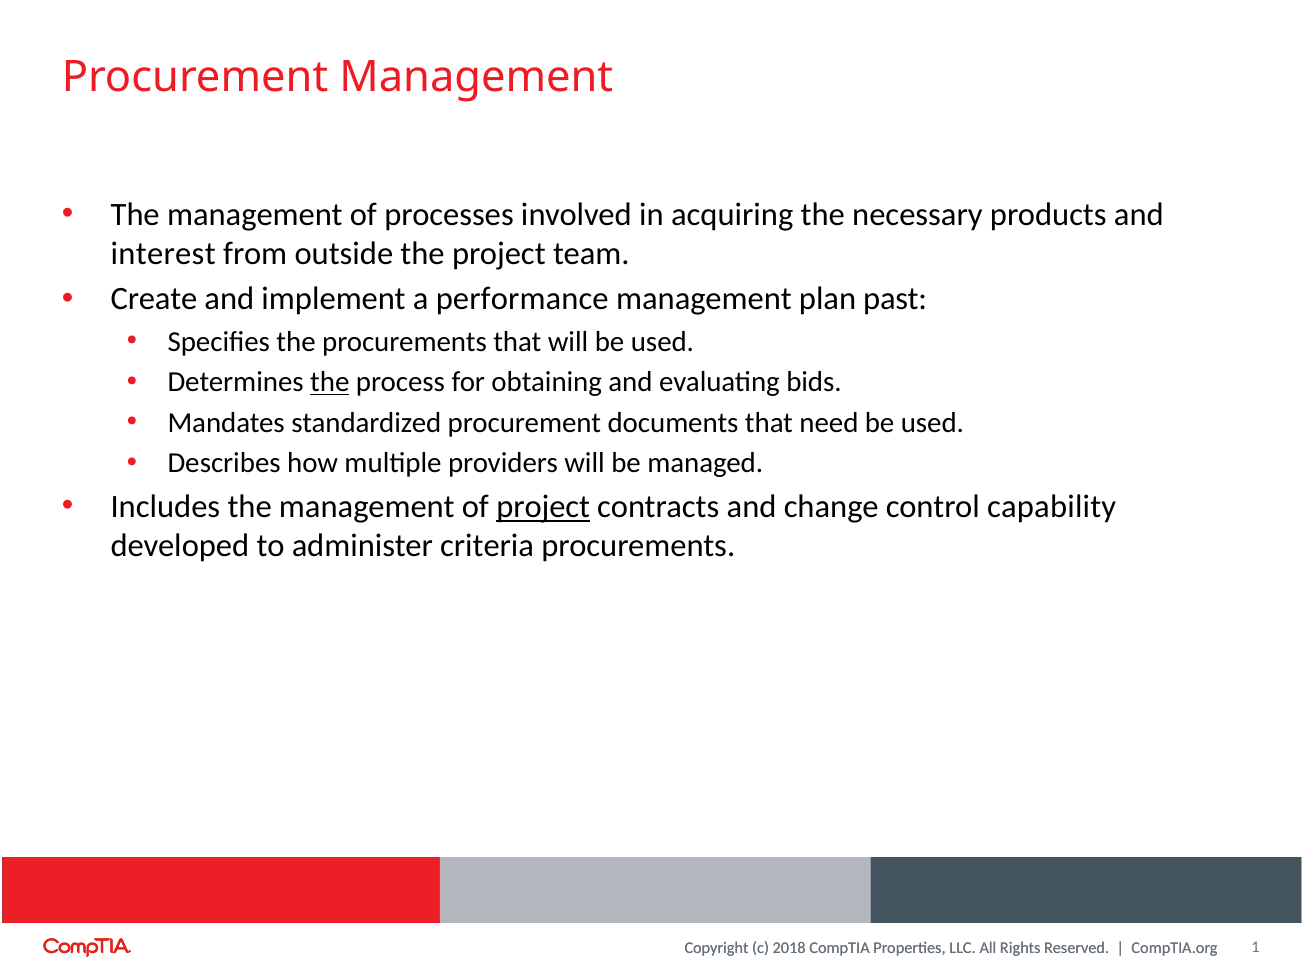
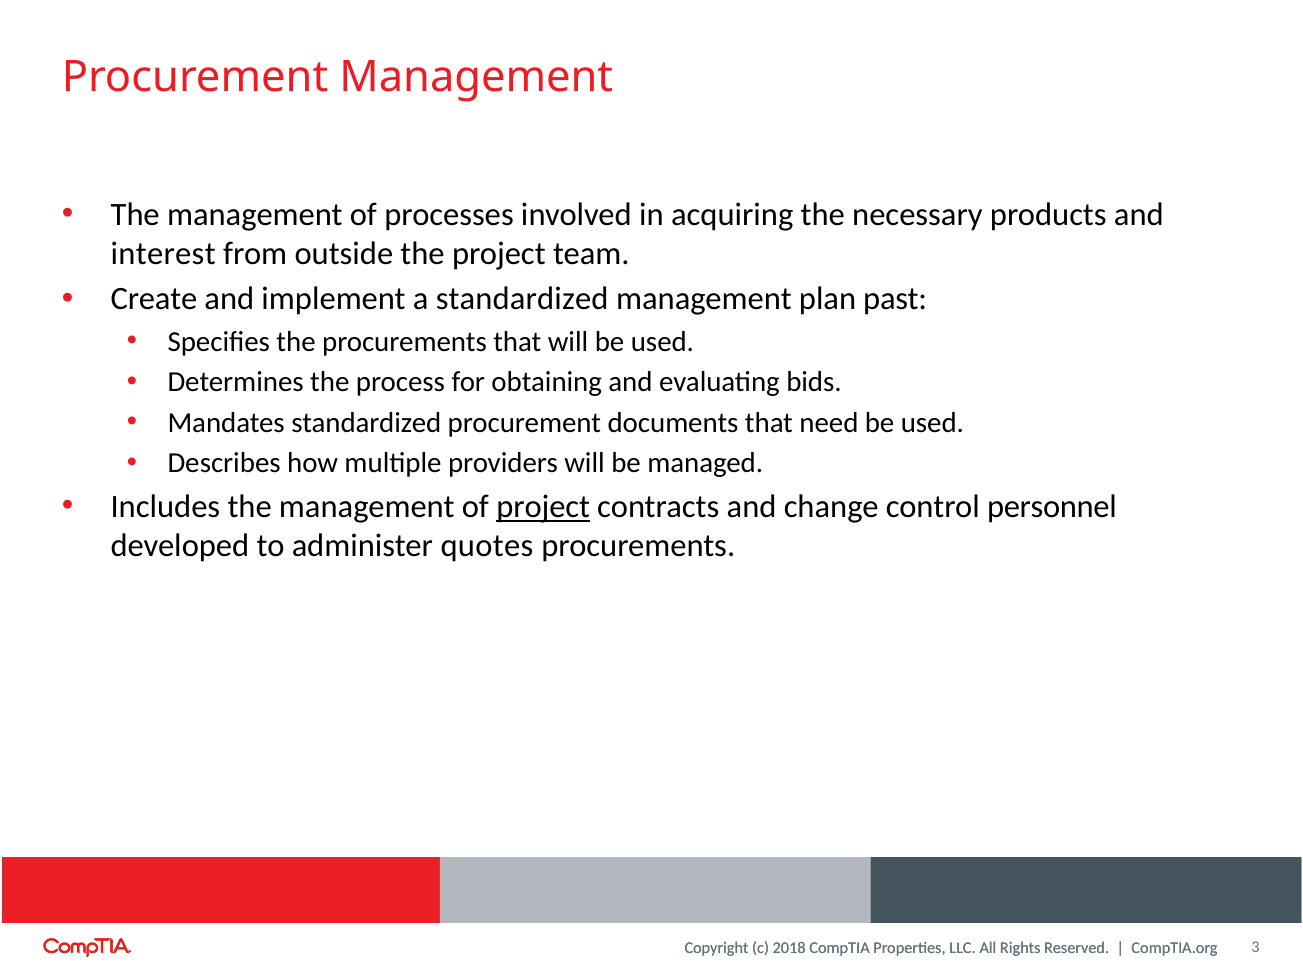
a performance: performance -> standardized
the at (330, 382) underline: present -> none
capability: capability -> personnel
criteria: criteria -> quotes
1: 1 -> 3
